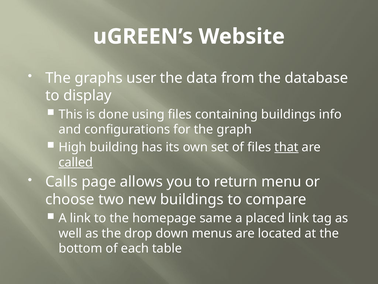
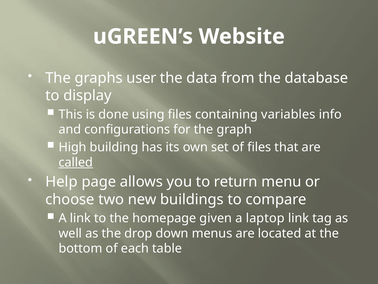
containing buildings: buildings -> variables
that underline: present -> none
Calls: Calls -> Help
same: same -> given
placed: placed -> laptop
